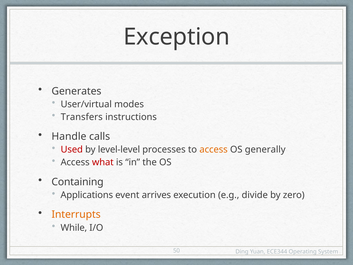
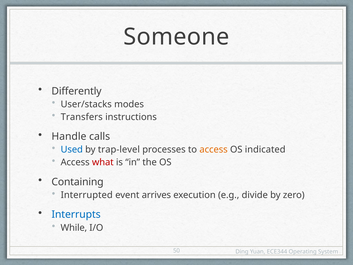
Exception: Exception -> Someone
Generates: Generates -> Differently
User/virtual: User/virtual -> User/stacks
Used colour: red -> blue
level-level: level-level -> trap-level
generally: generally -> indicated
Applications: Applications -> Interrupted
Interrupts colour: orange -> blue
